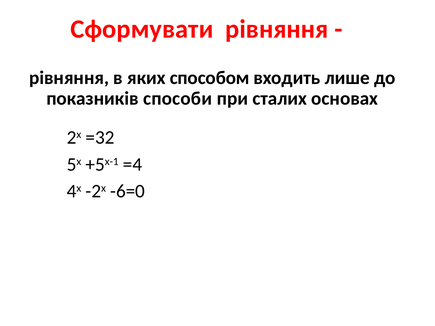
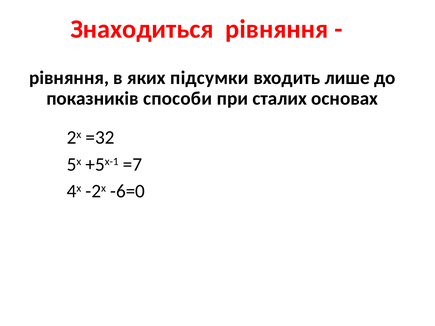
Сформувати: Сформувати -> Знаходиться
способом: способом -> підсумки
=4: =4 -> =7
